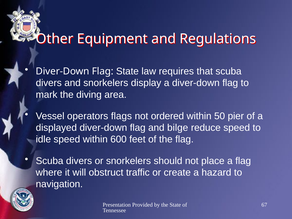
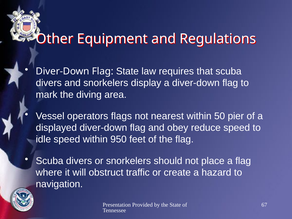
ordered: ordered -> nearest
bilge: bilge -> obey
600: 600 -> 950
